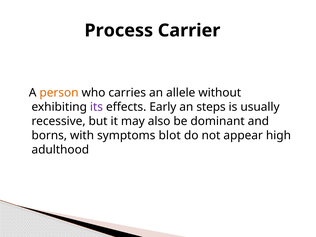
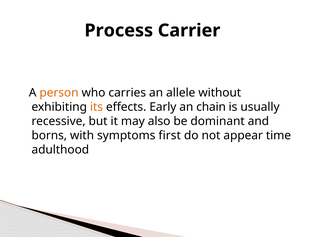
its colour: purple -> orange
steps: steps -> chain
blot: blot -> first
high: high -> time
